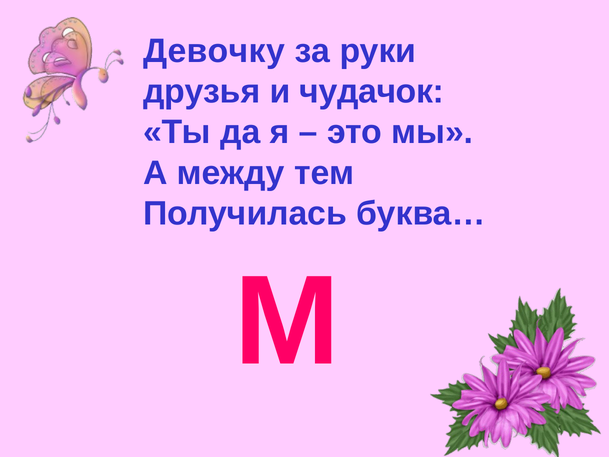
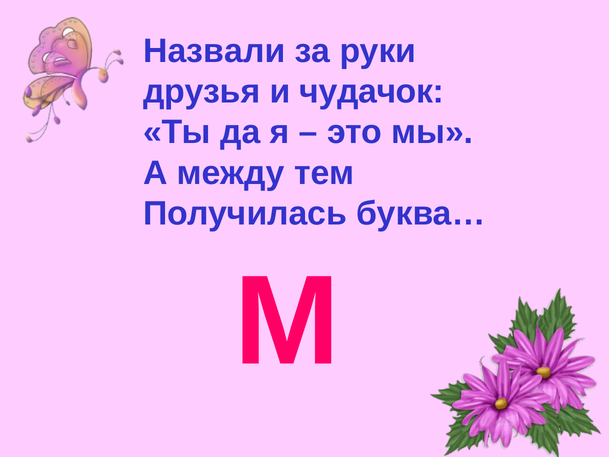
Девочку: Девочку -> Назвали
